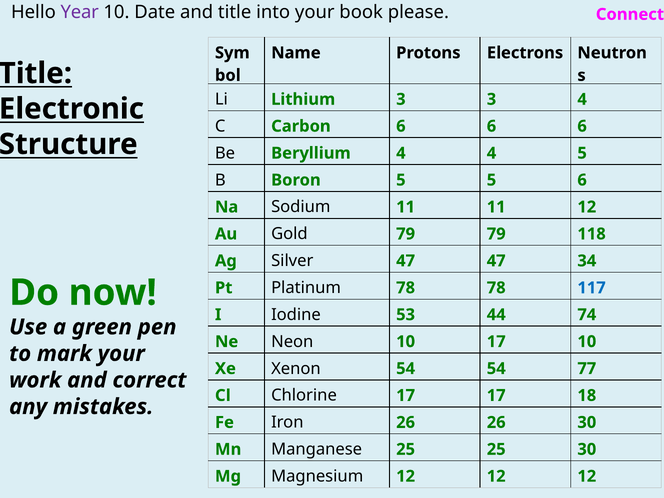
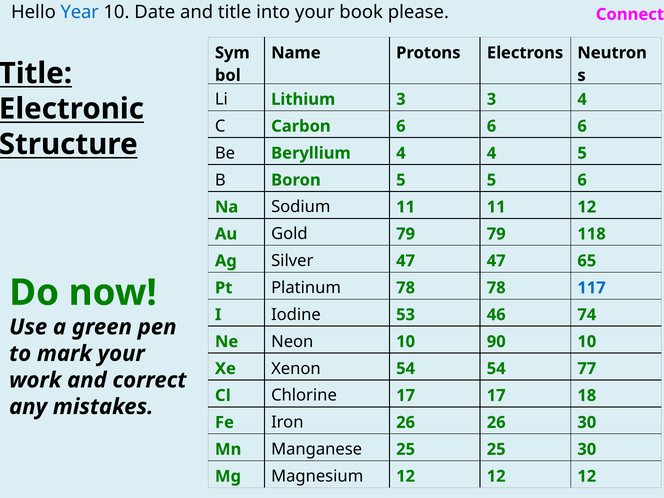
Year colour: purple -> blue
34: 34 -> 65
44: 44 -> 46
10 17: 17 -> 90
